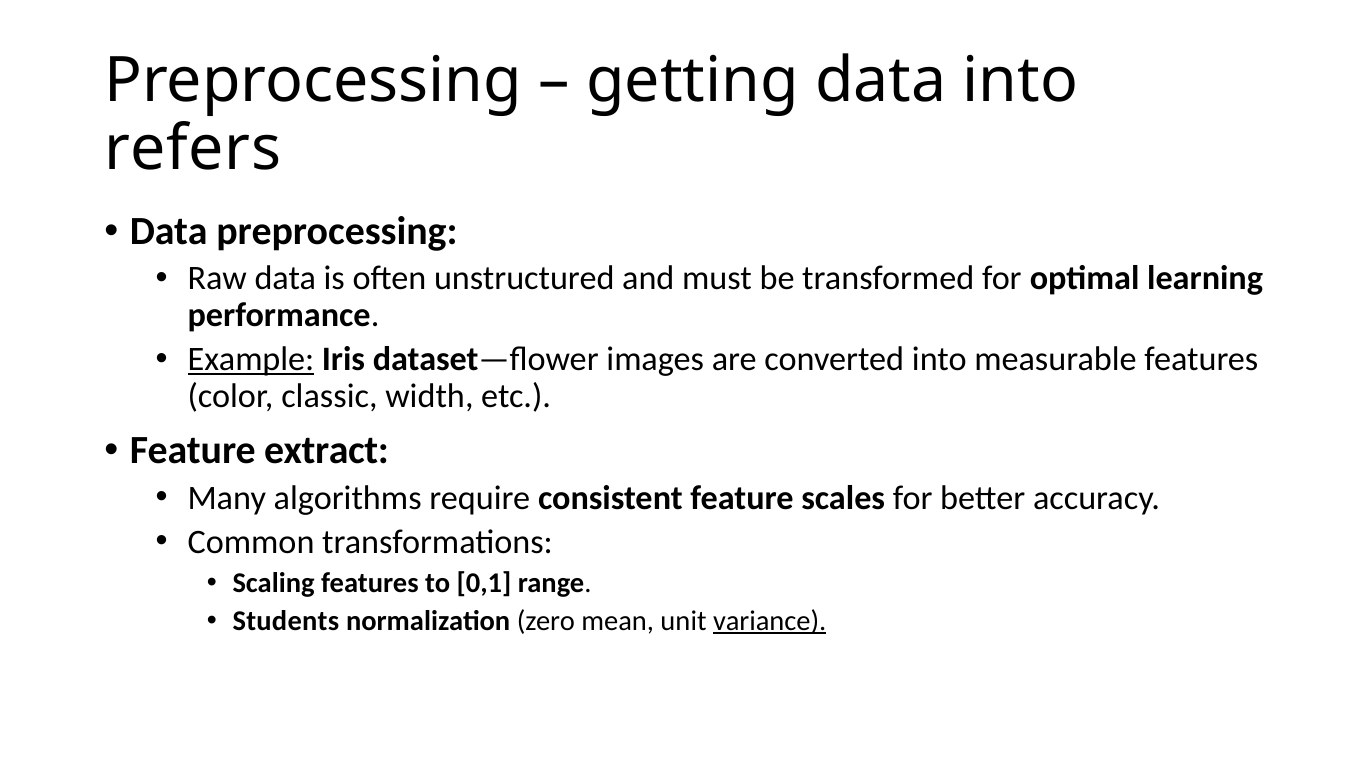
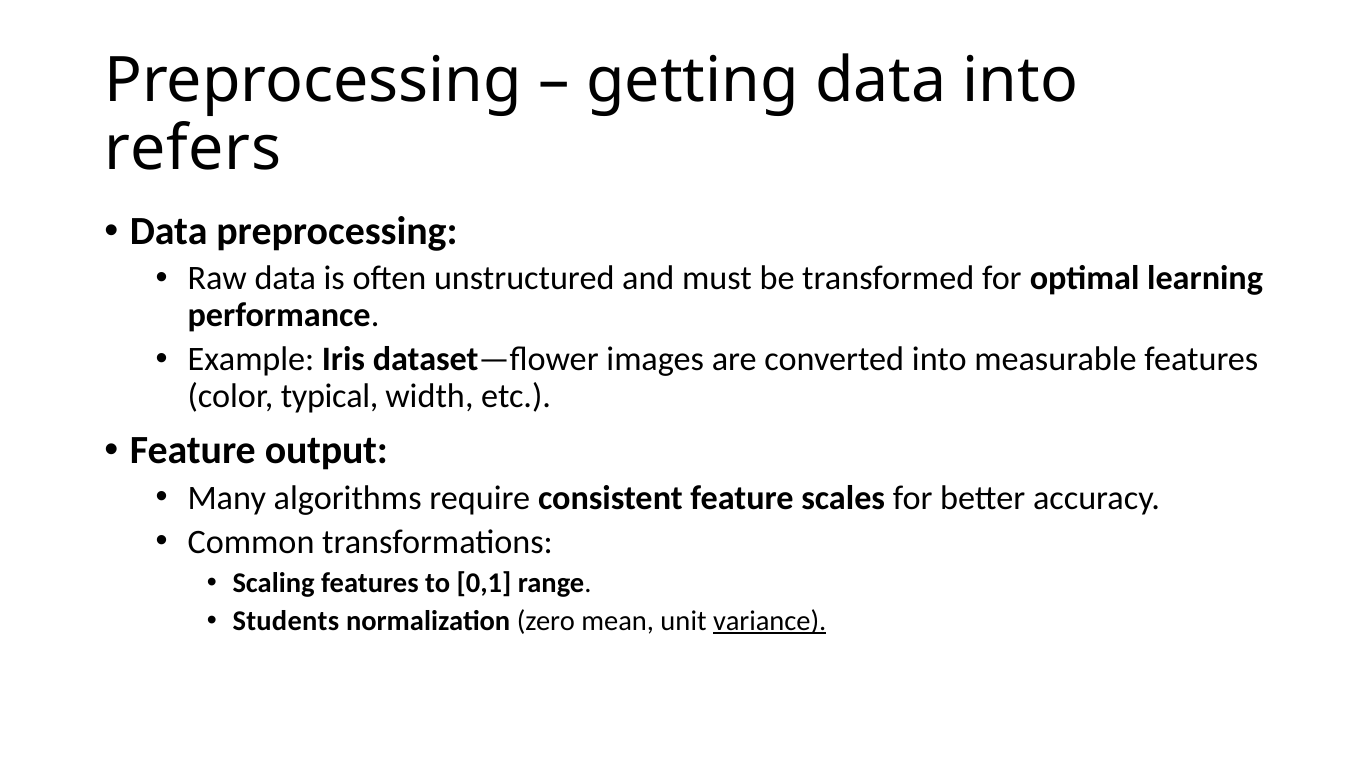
Example underline: present -> none
classic: classic -> typical
extract: extract -> output
